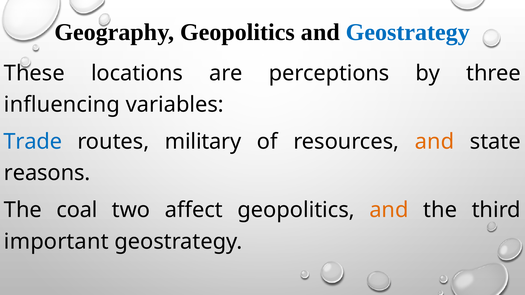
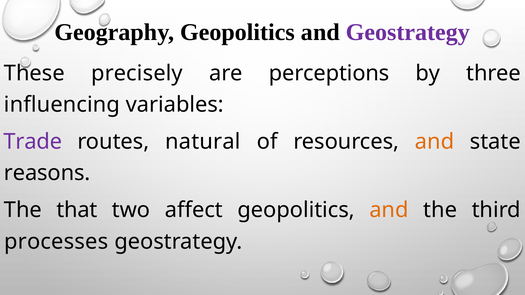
Geostrategy at (408, 32) colour: blue -> purple
locations: locations -> precisely
Trade colour: blue -> purple
military: military -> natural
coal: coal -> that
important: important -> processes
